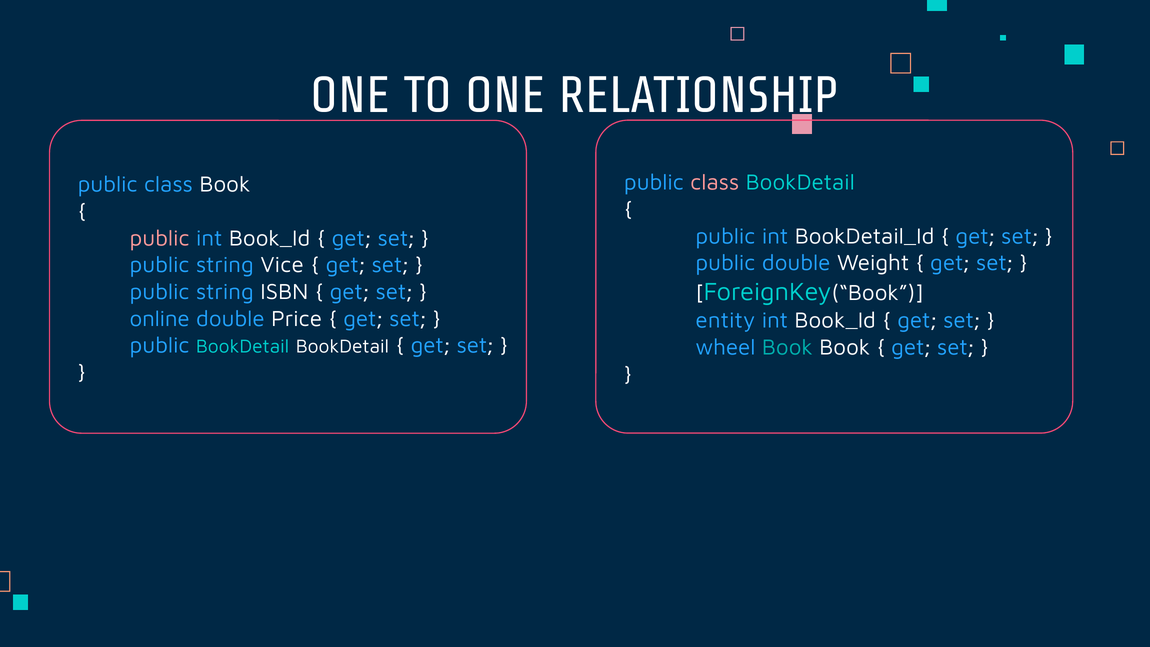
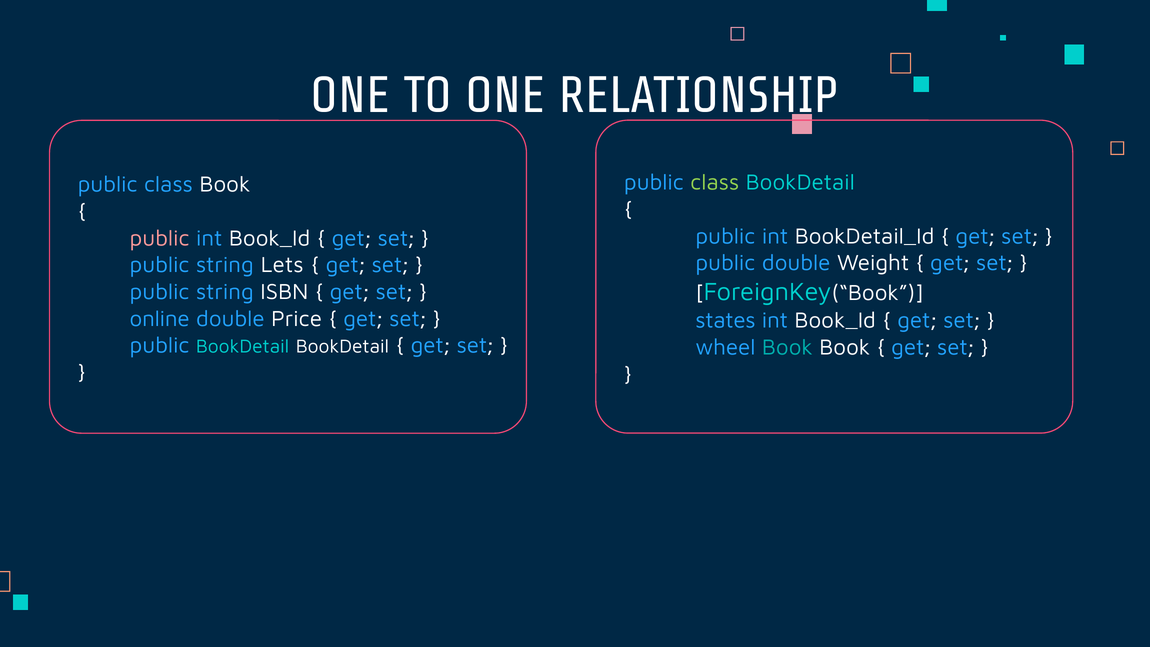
class at (715, 182) colour: pink -> light green
Vice: Vice -> Lets
entity: entity -> states
